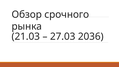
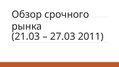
2036: 2036 -> 2011
